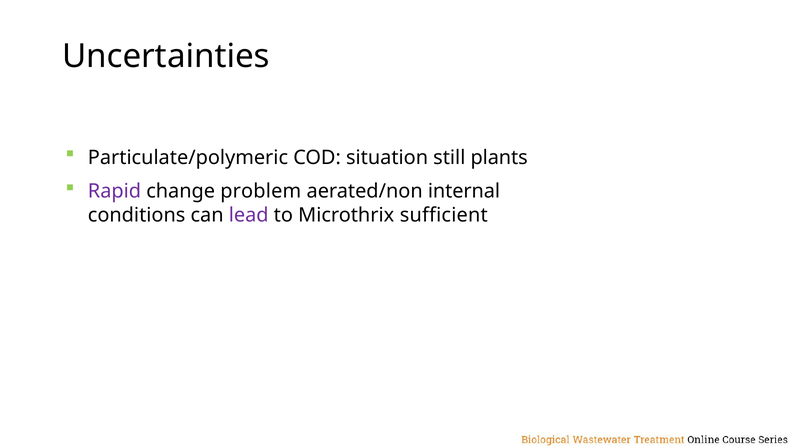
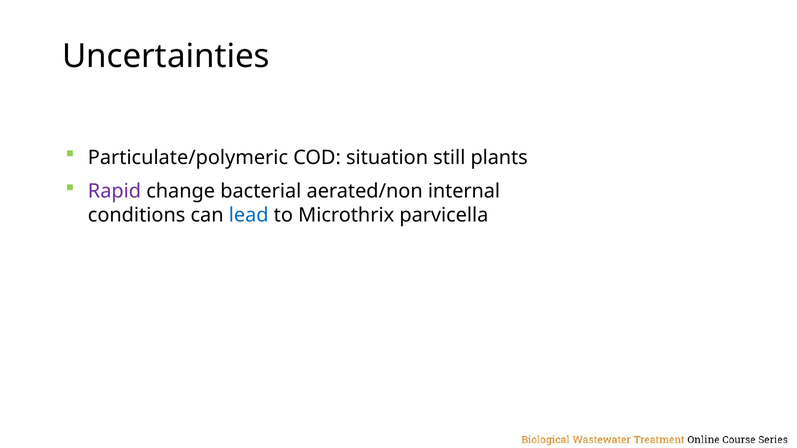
problem: problem -> bacterial
lead colour: purple -> blue
sufficient: sufficient -> parvicella
